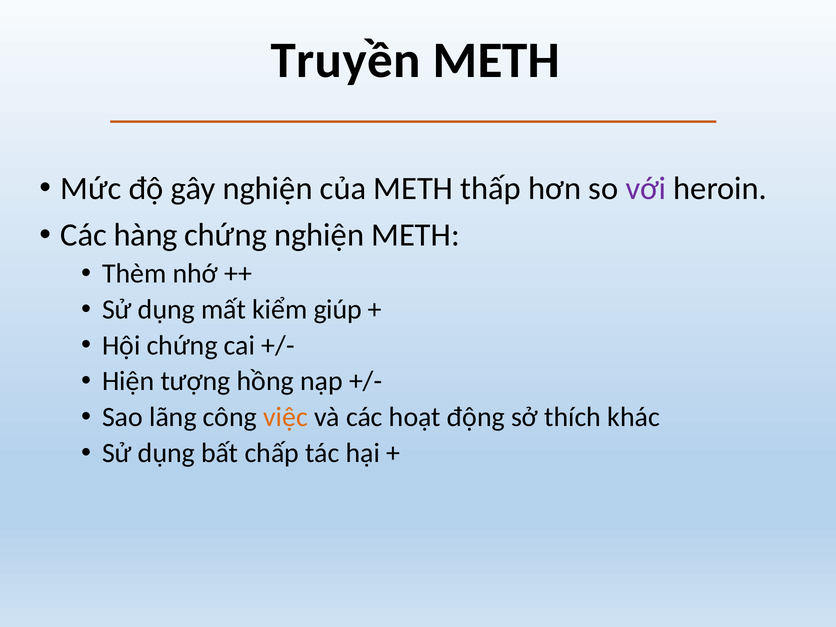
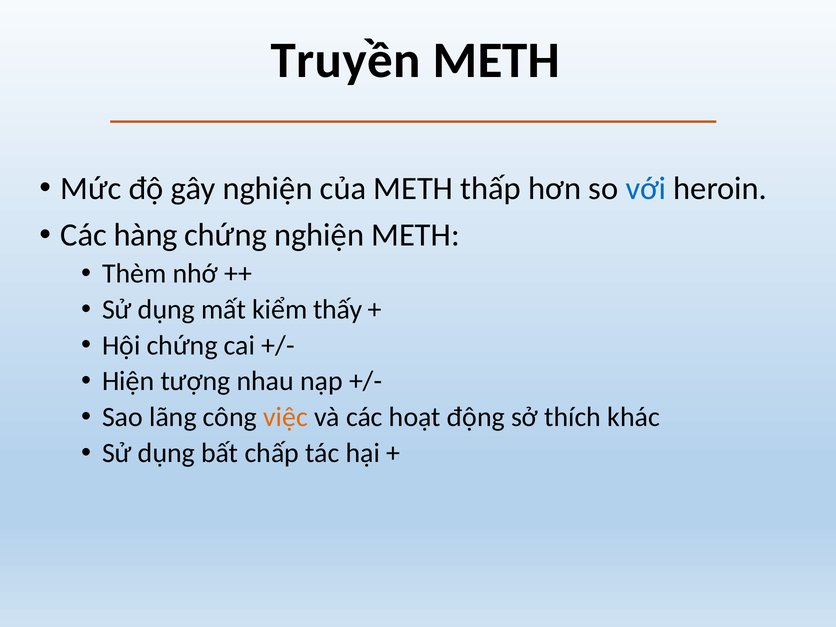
với colour: purple -> blue
giúp: giúp -> thấy
hồng: hồng -> nhau
